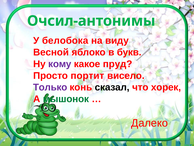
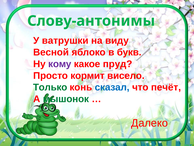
Очсил-антонимы: Очсил-антонимы -> Слову-антонимы
белобока: белобока -> ватрушки
портит: портит -> кормит
Только colour: purple -> green
сказал colour: black -> blue
хорек: хорек -> печёт
